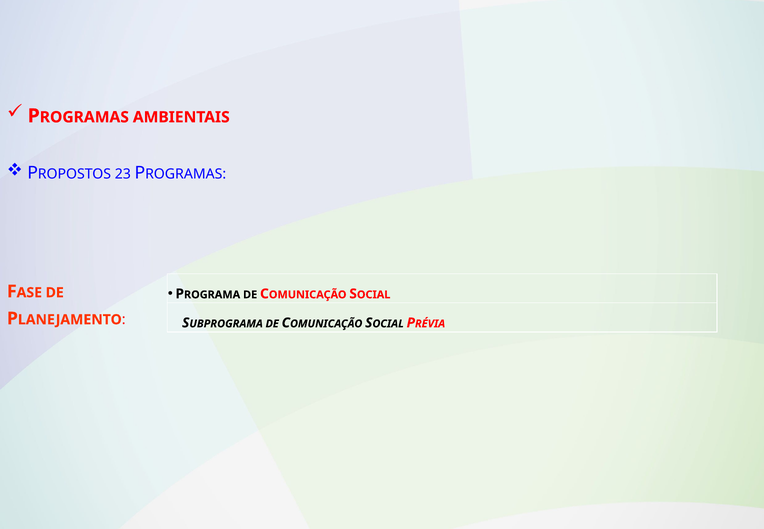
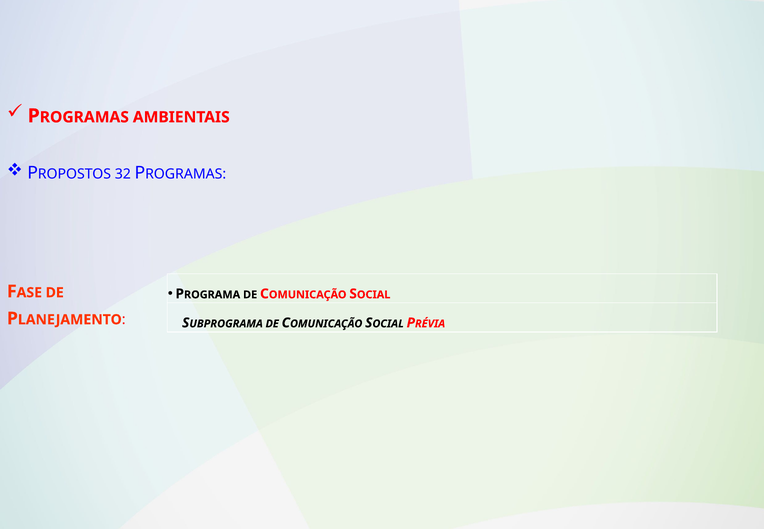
23: 23 -> 32
